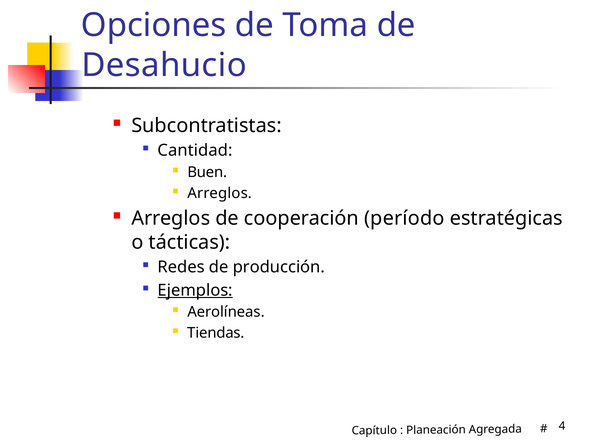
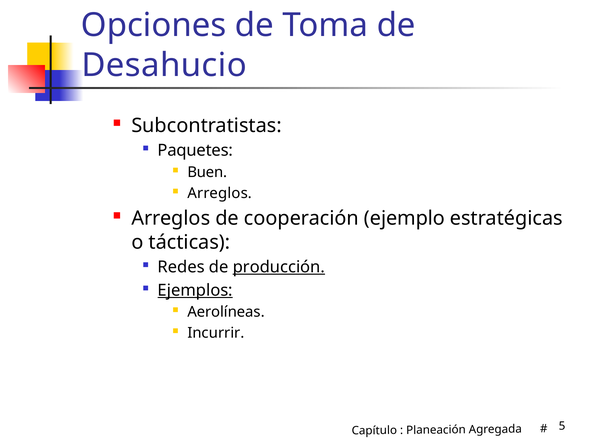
Cantidad: Cantidad -> Paquetes
período: período -> ejemplo
producción underline: none -> present
Tiendas: Tiendas -> Incurrir
4: 4 -> 5
